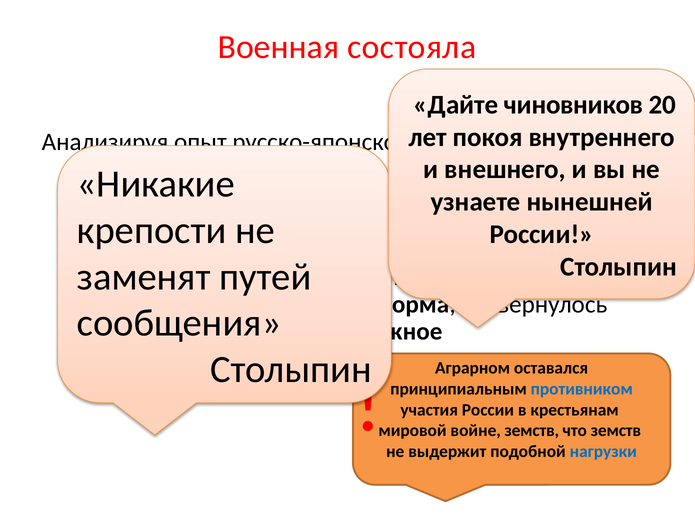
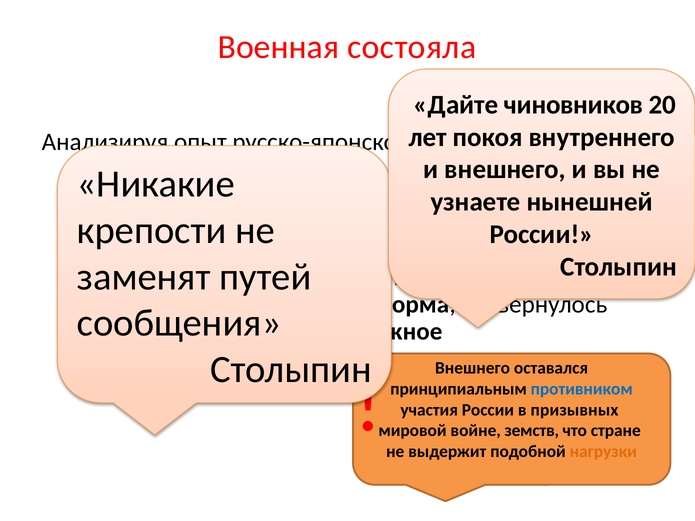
Аграрном at (473, 368): Аграрном -> Внешнего
в крестьянам: крестьянам -> призывных
что земств: земств -> стране
нагрузки colour: blue -> orange
